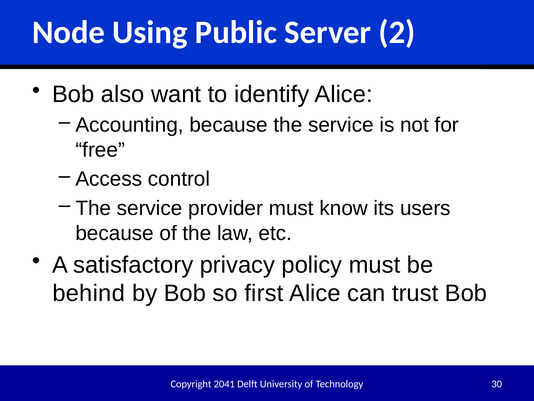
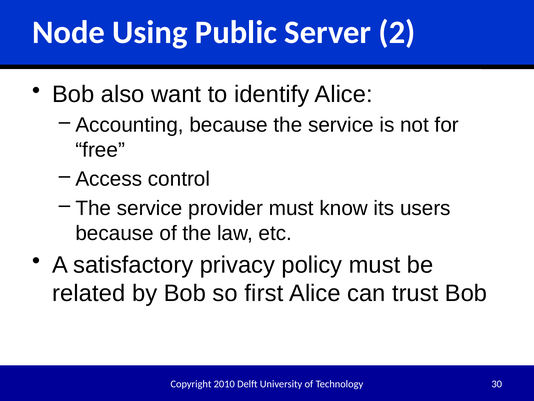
behind: behind -> related
2041: 2041 -> 2010
